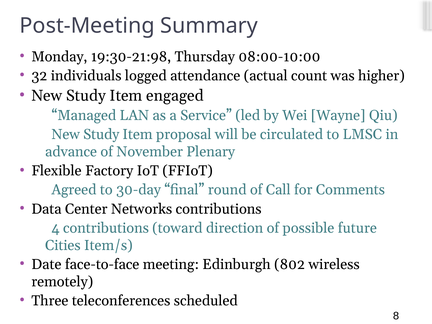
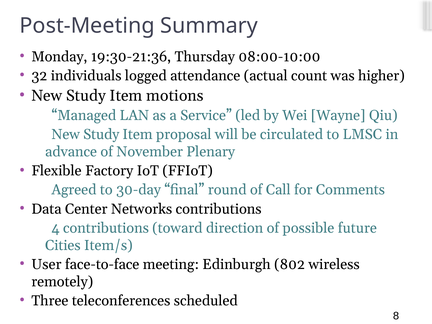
19:30-21:98: 19:30-21:98 -> 19:30-21:36
engaged: engaged -> motions
Date: Date -> User
